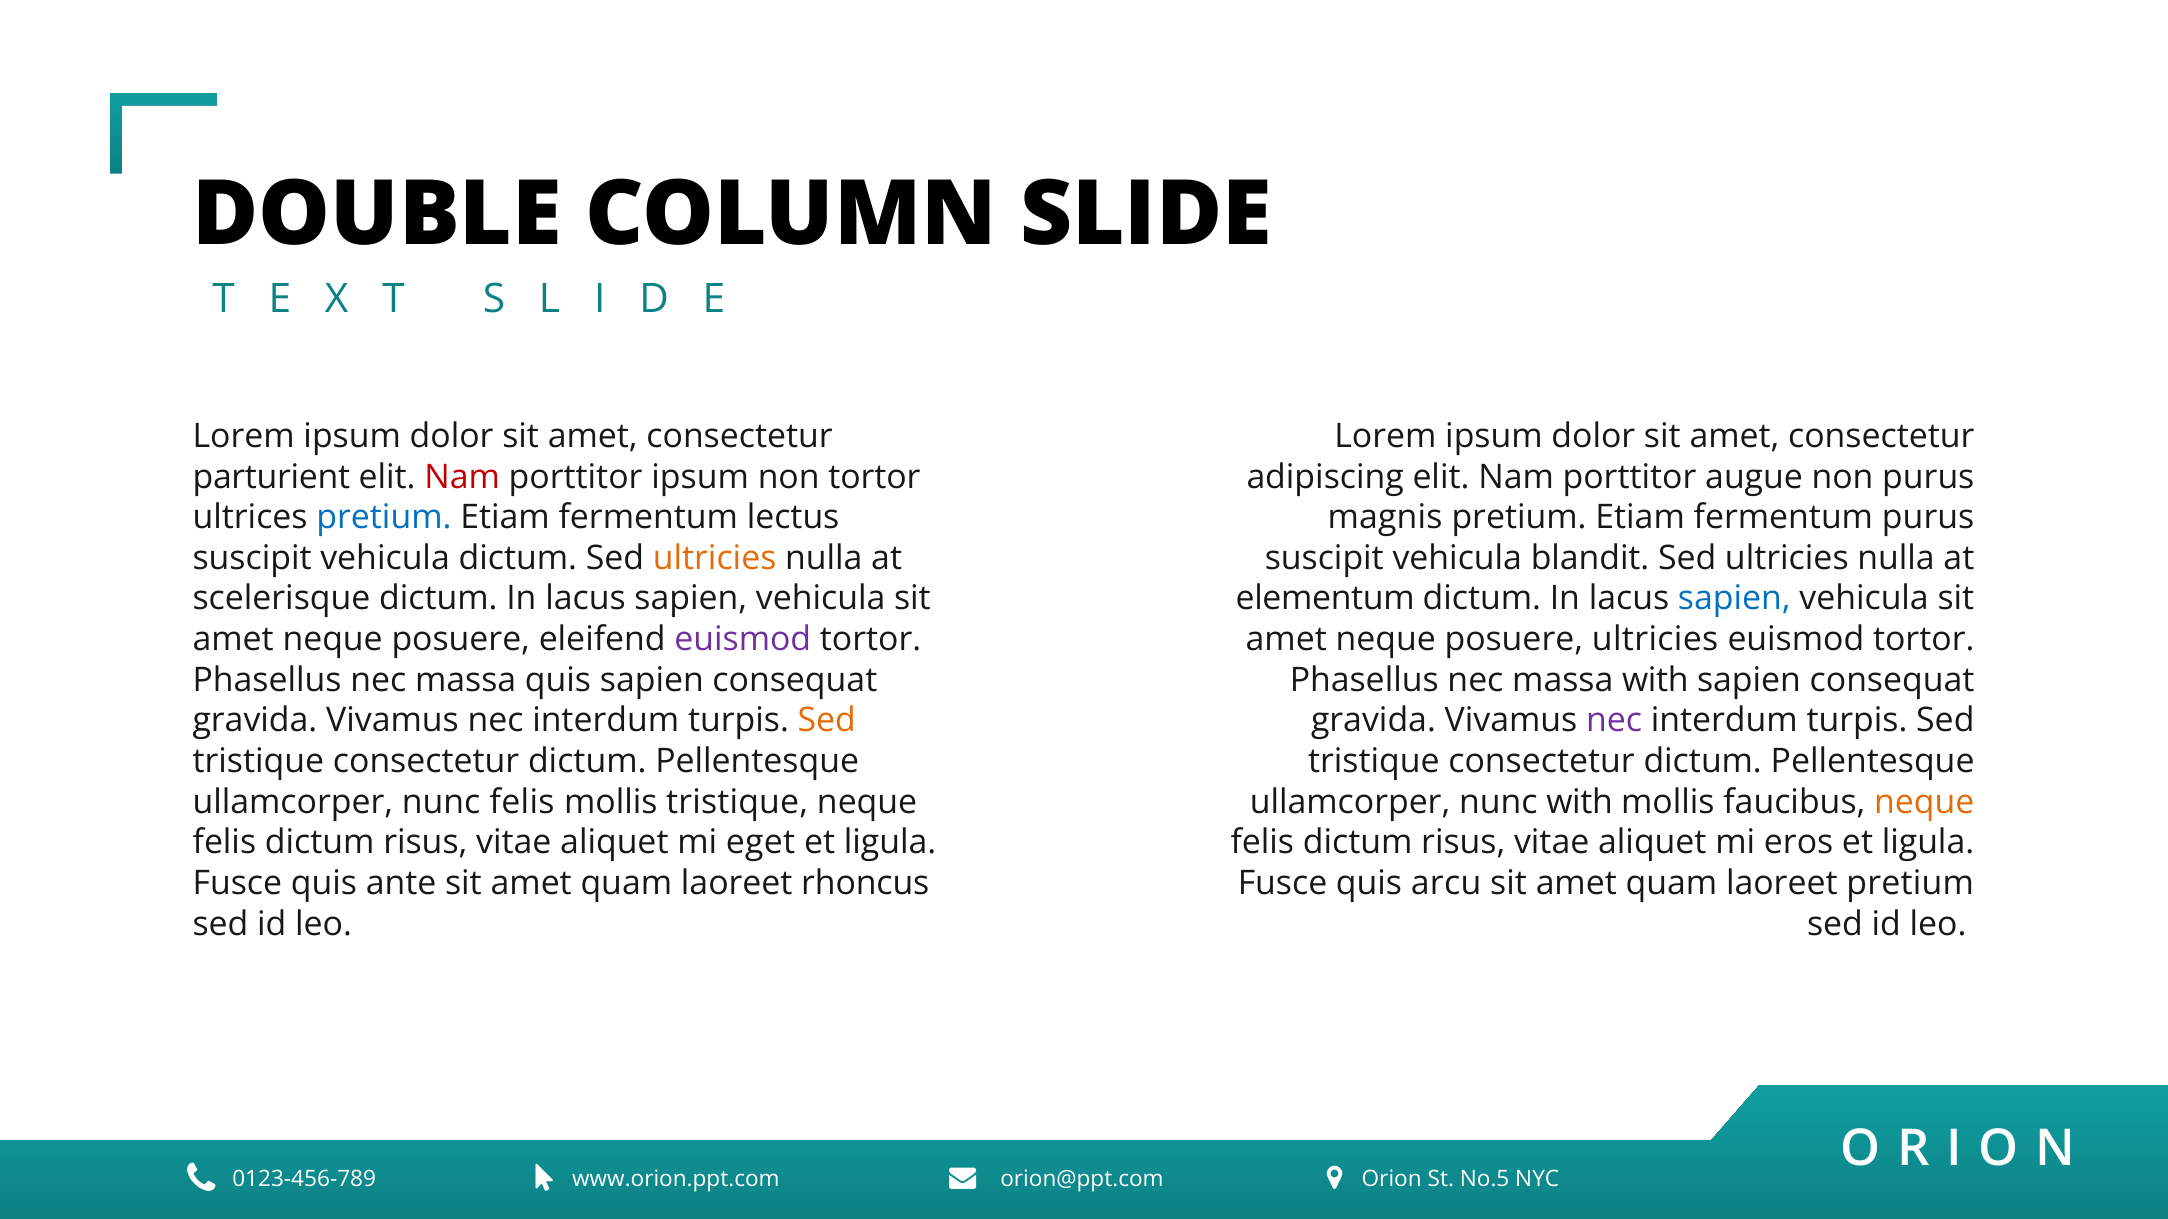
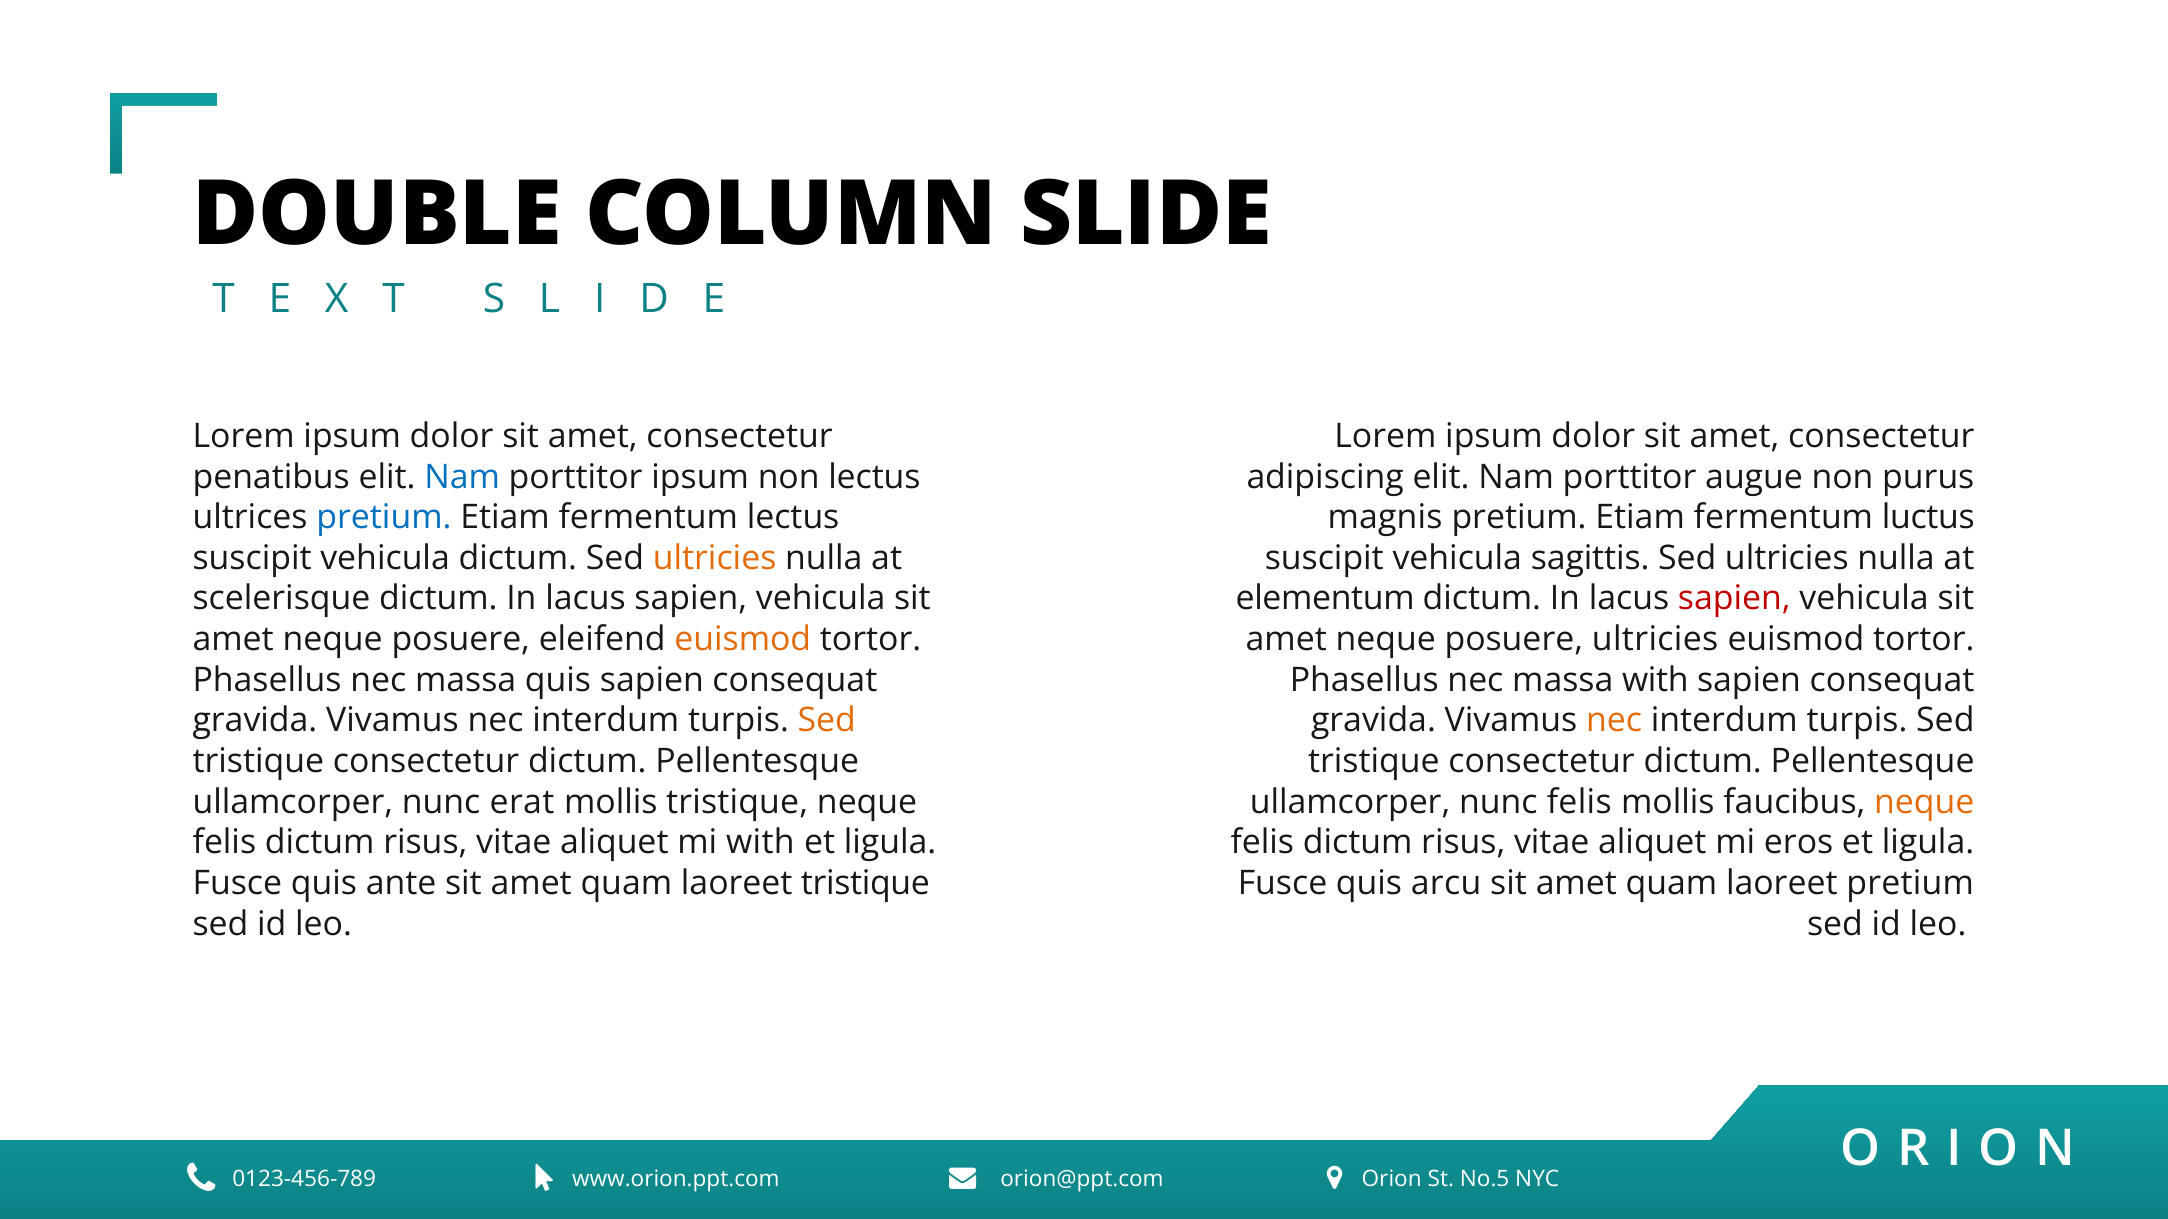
parturient: parturient -> penatibus
Nam at (462, 477) colour: red -> blue
non tortor: tortor -> lectus
fermentum purus: purus -> luctus
blandit: blandit -> sagittis
sapien at (1734, 599) colour: blue -> red
euismod at (743, 640) colour: purple -> orange
nec at (1614, 721) colour: purple -> orange
nunc felis: felis -> erat
nunc with: with -> felis
mi eget: eget -> with
laoreet rhoncus: rhoncus -> tristique
